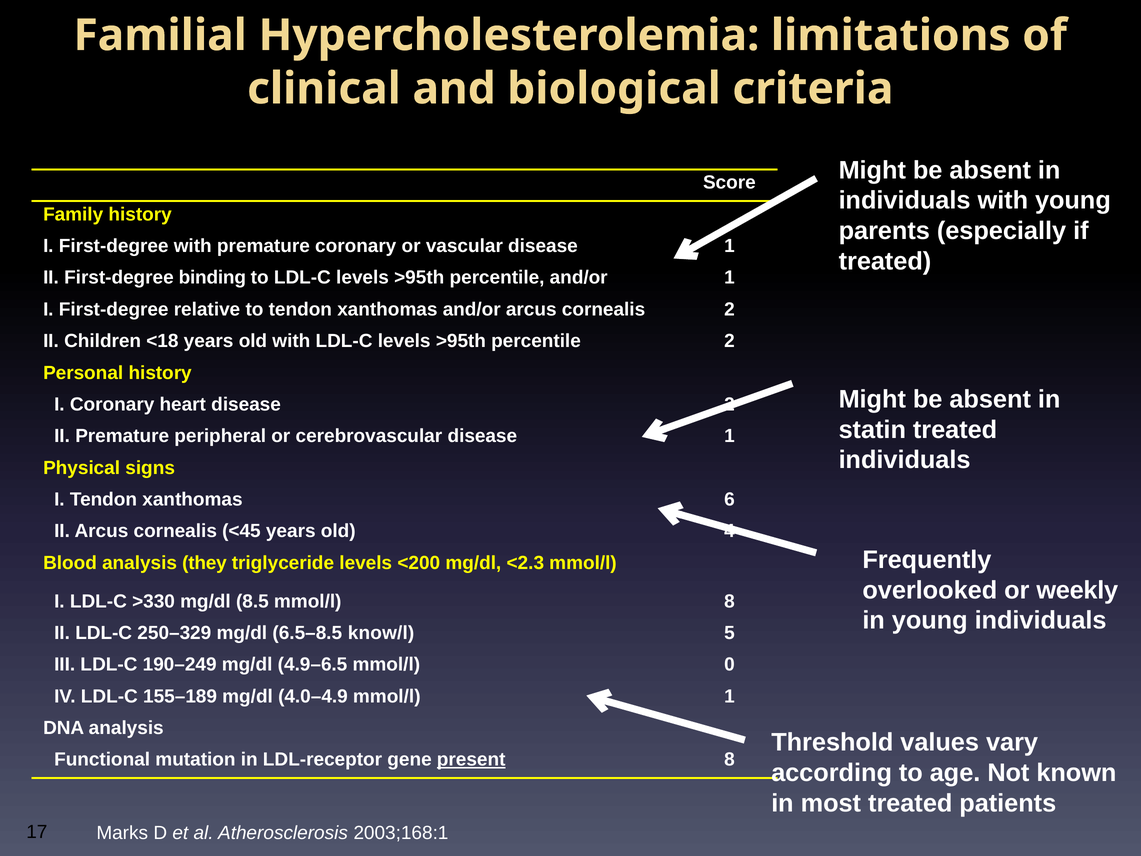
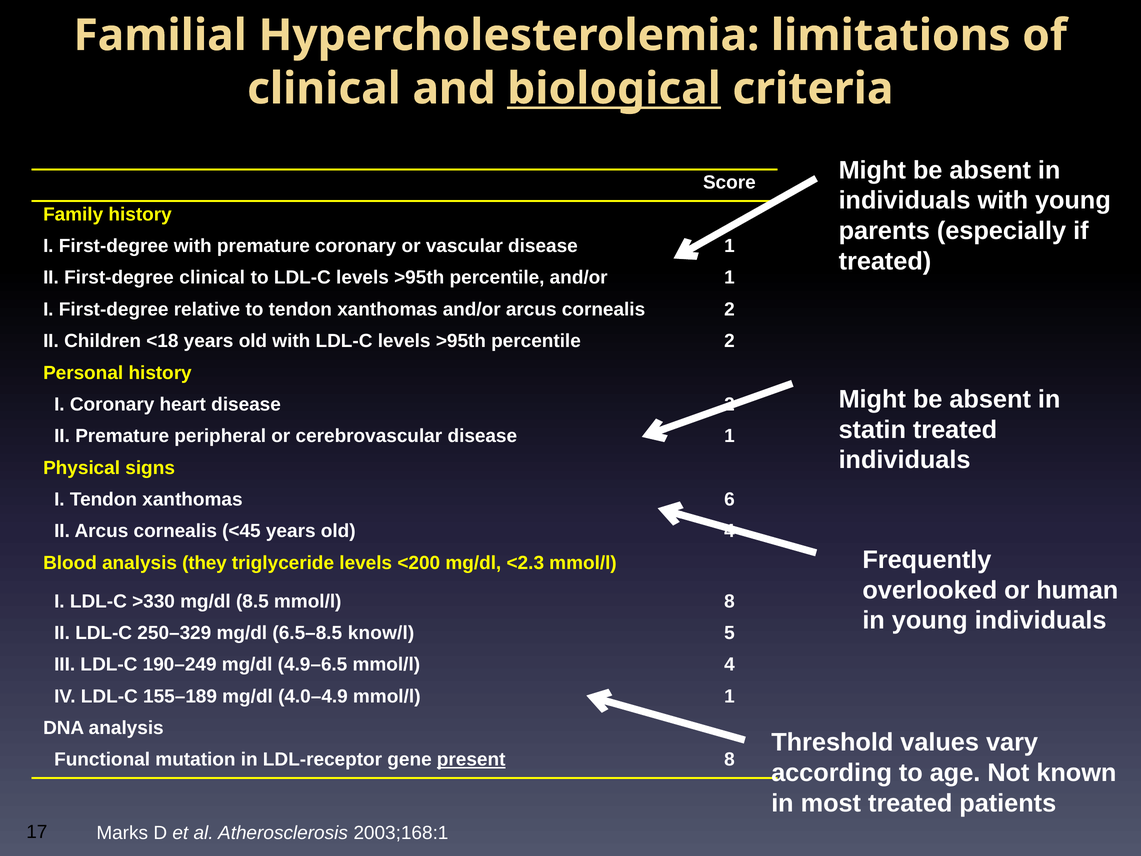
biological underline: none -> present
First-degree binding: binding -> clinical
weekly: weekly -> human
mmol/l 0: 0 -> 4
